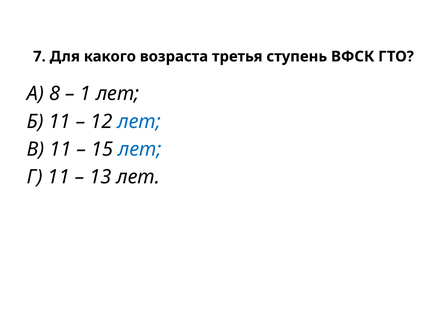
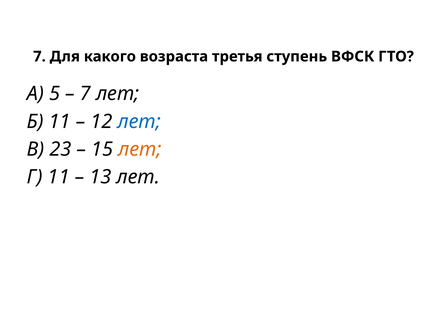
8: 8 -> 5
1 at (85, 94): 1 -> 7
В 11: 11 -> 23
лет at (140, 149) colour: blue -> orange
